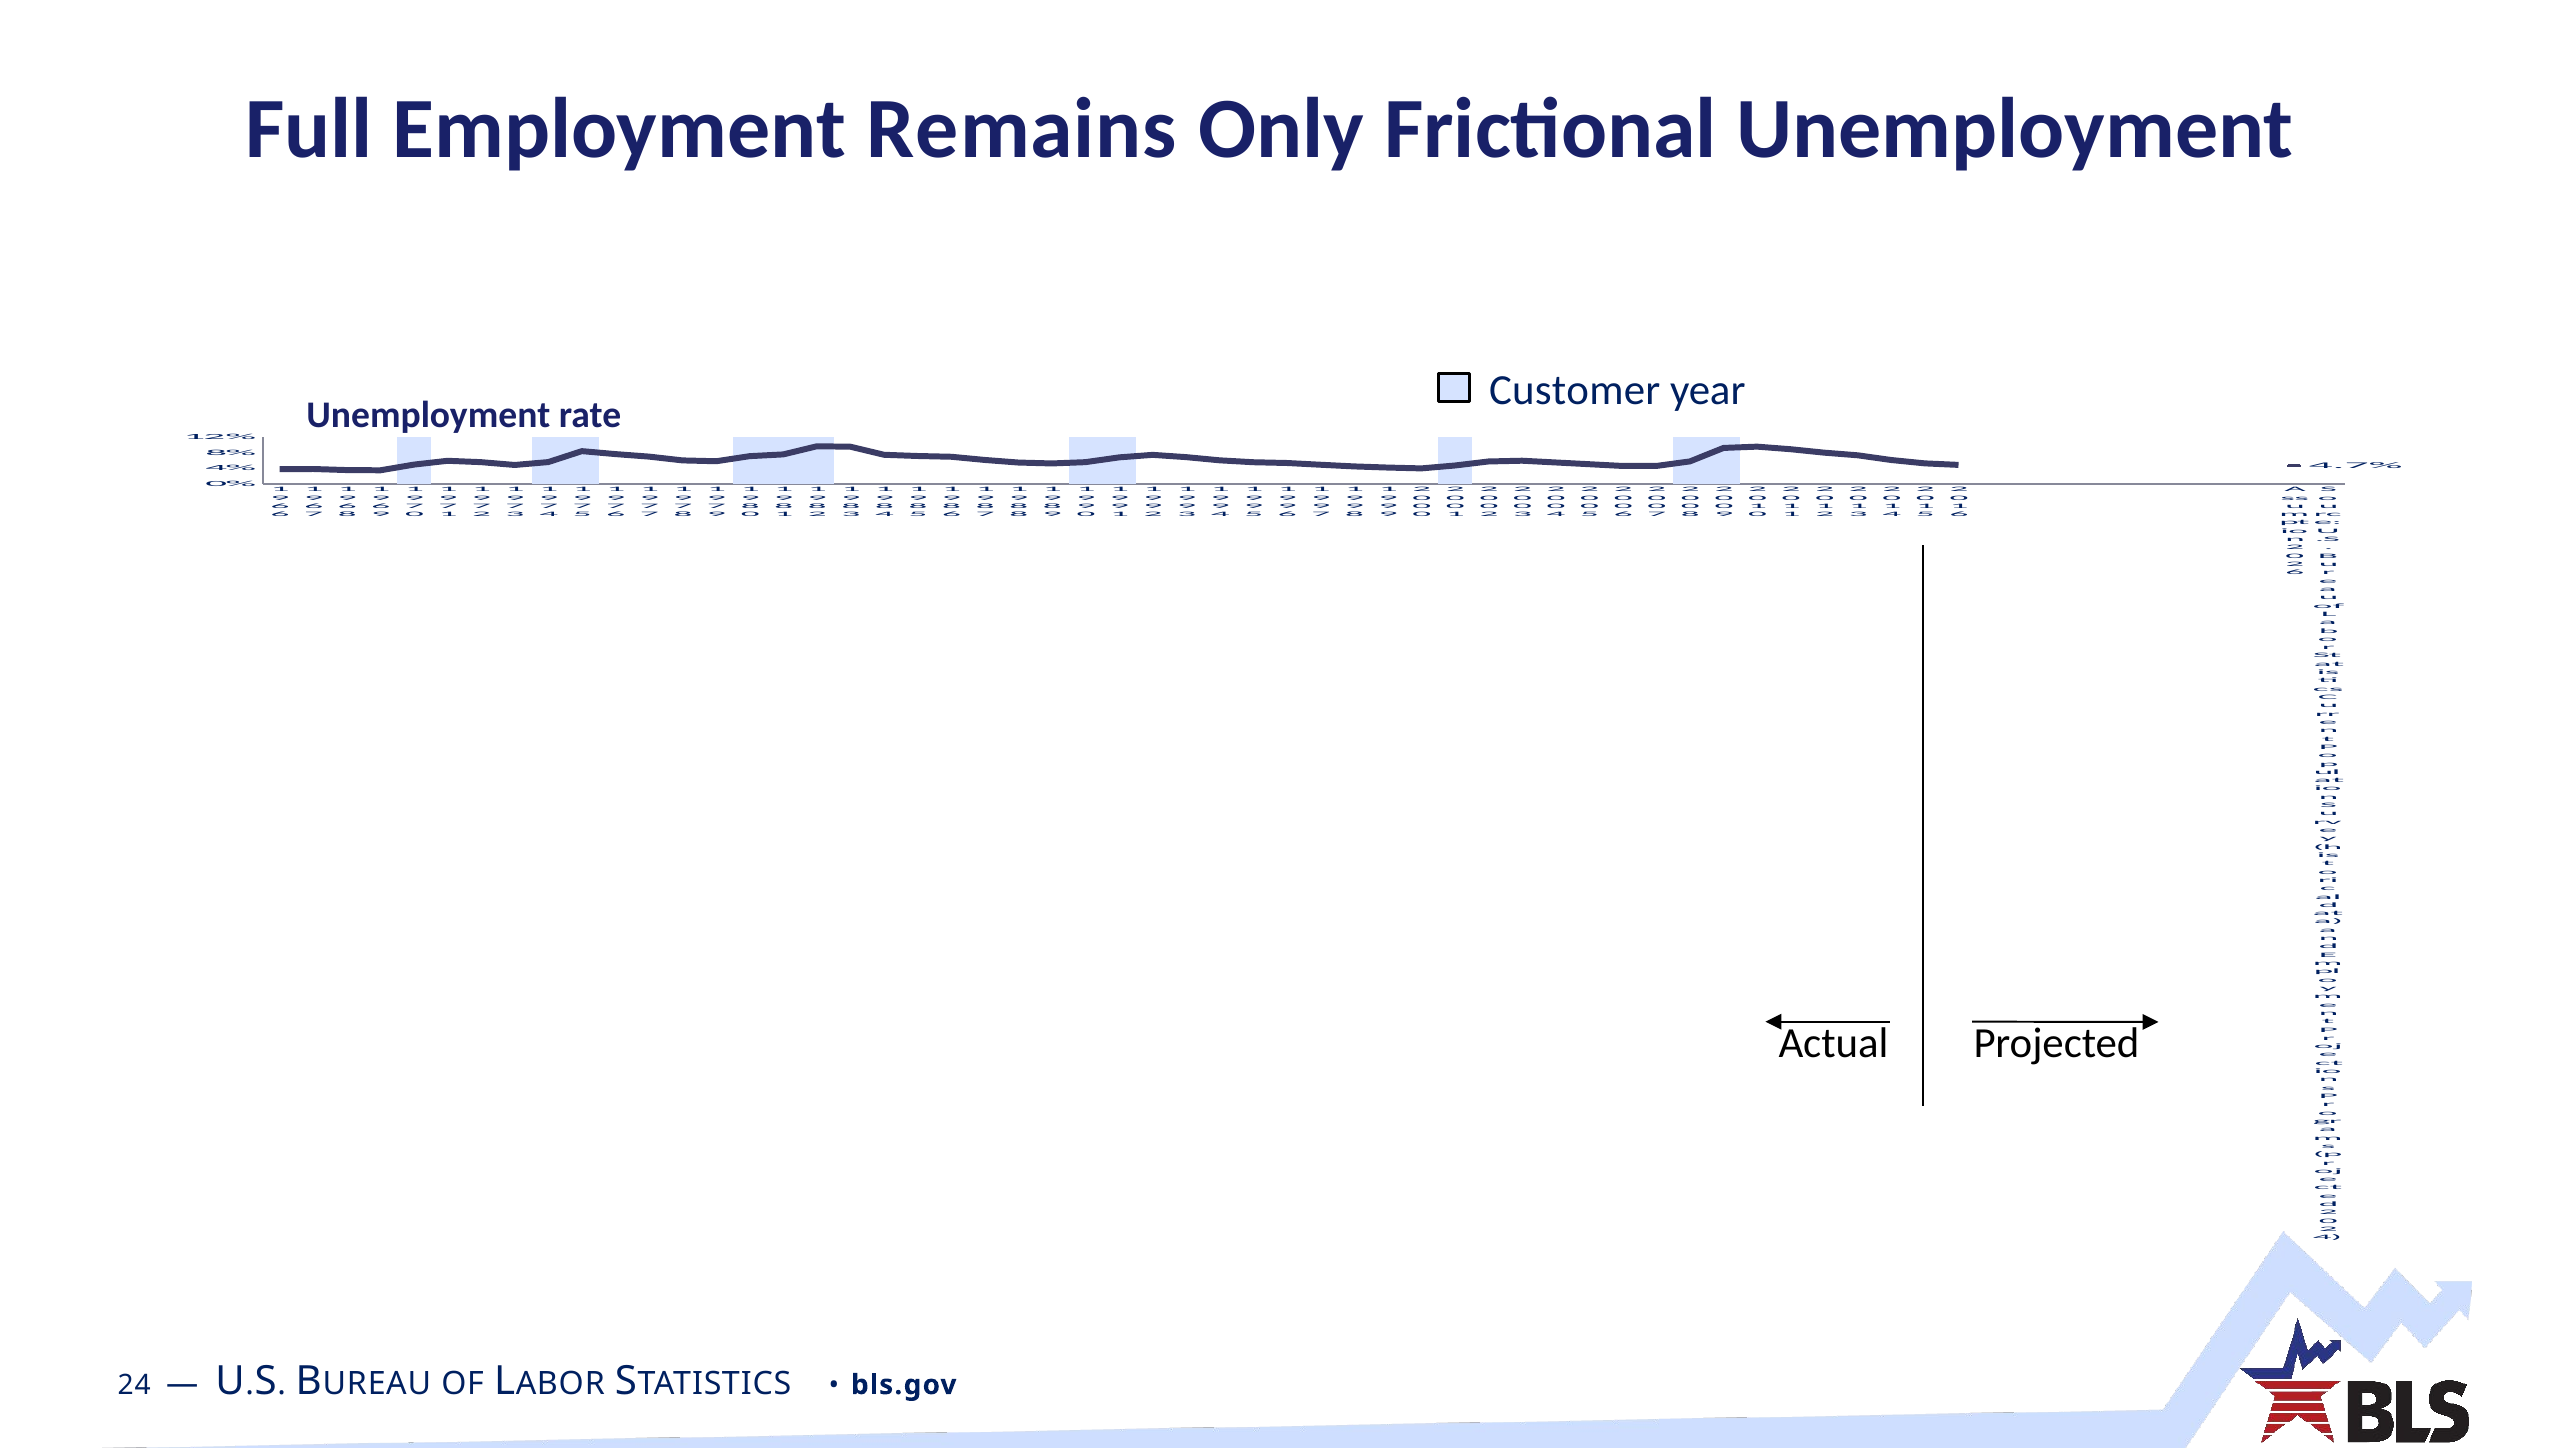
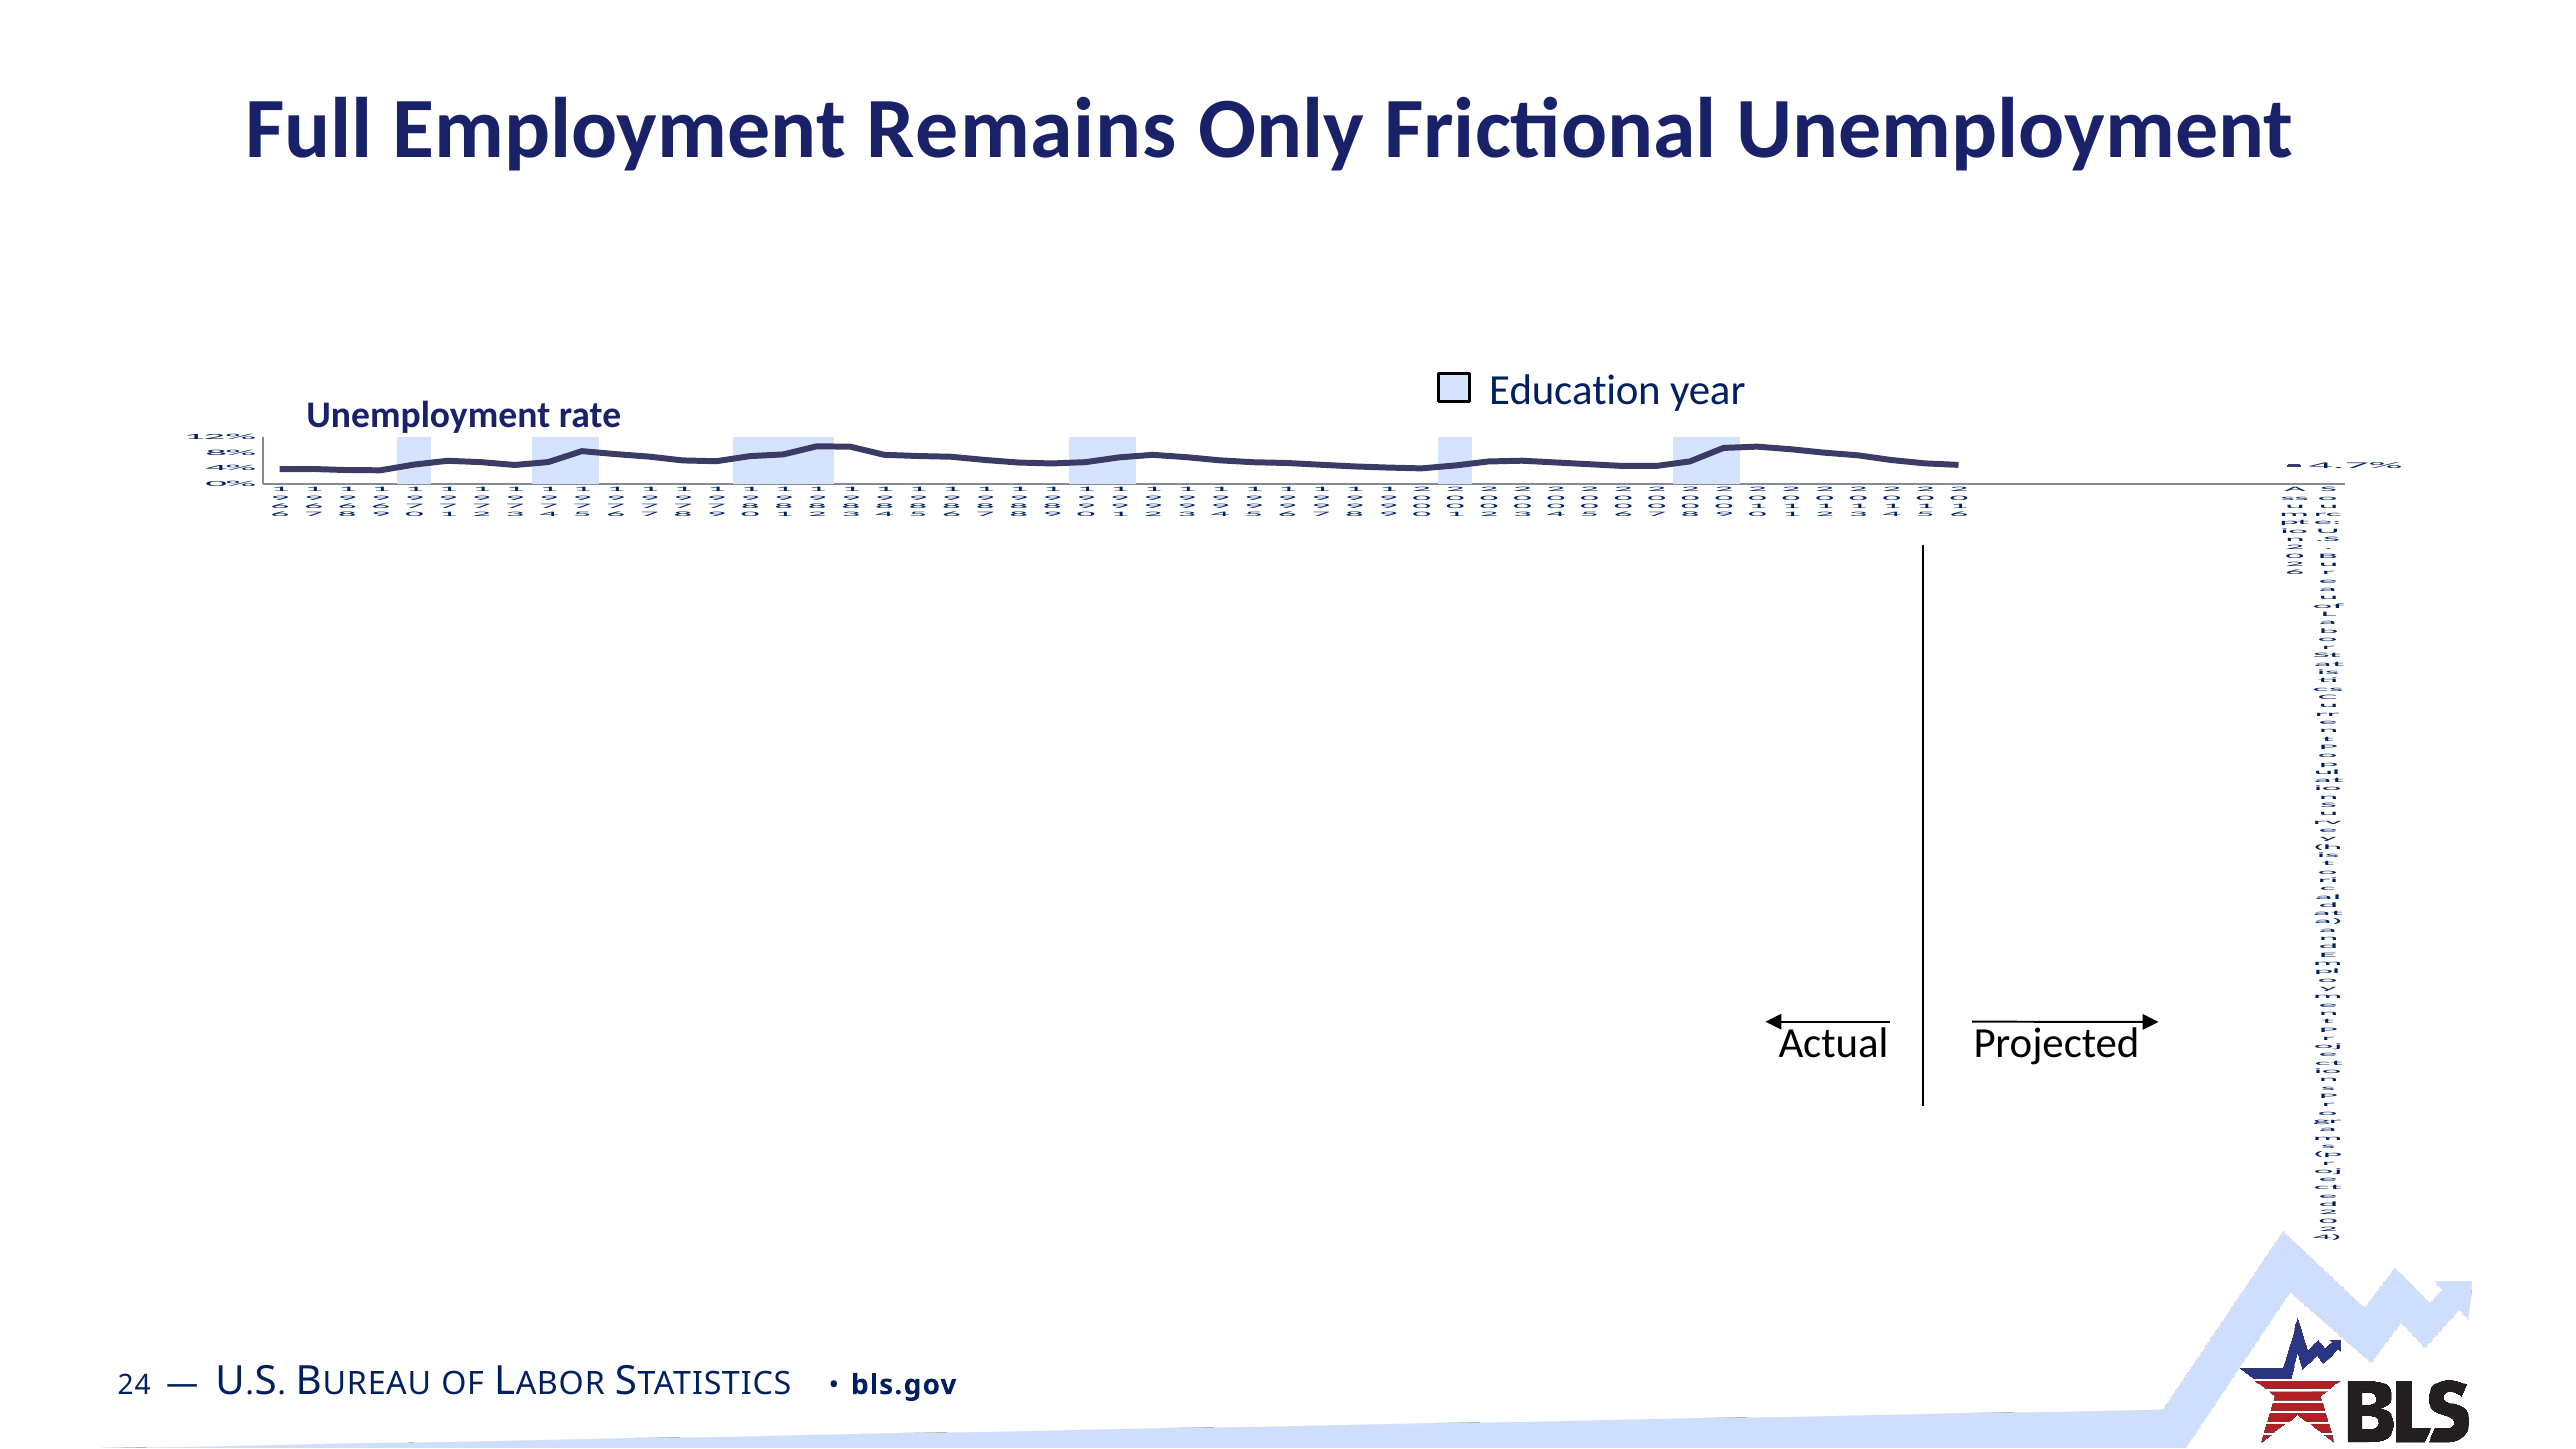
Customer: Customer -> Education
